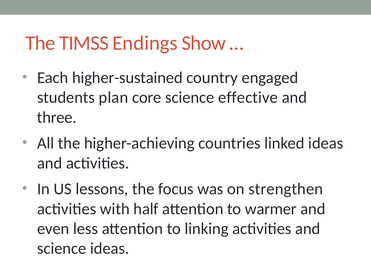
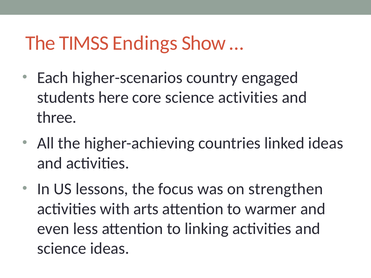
higher-sustained: higher-sustained -> higher-scenarios
plan: plan -> here
science effective: effective -> activities
half: half -> arts
